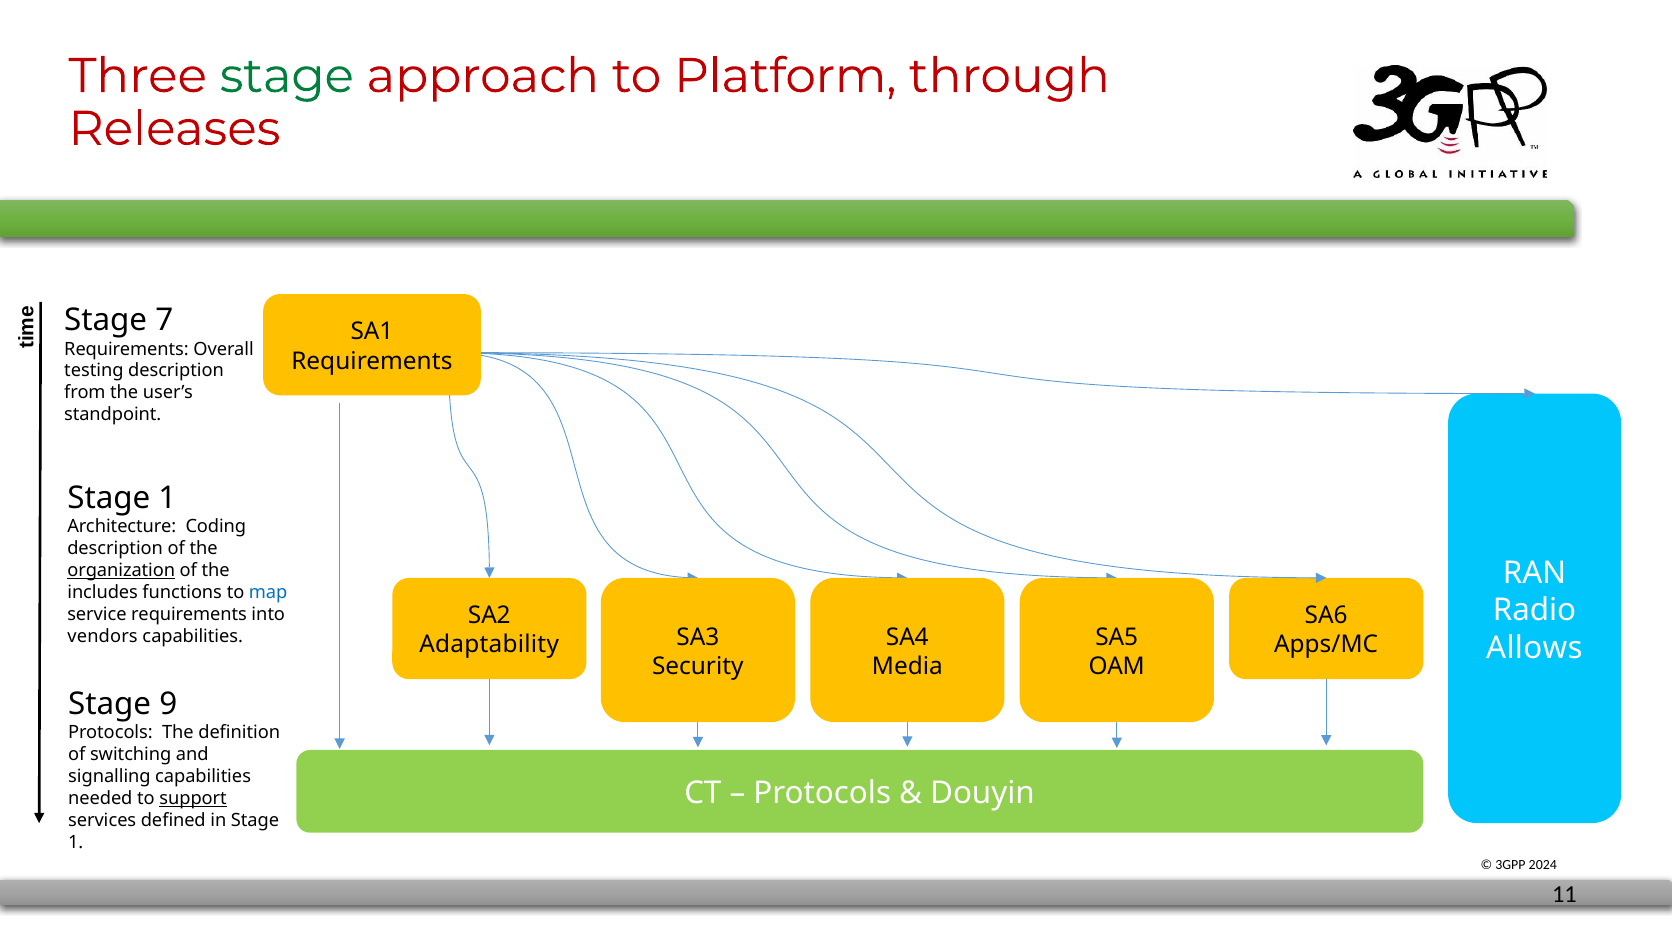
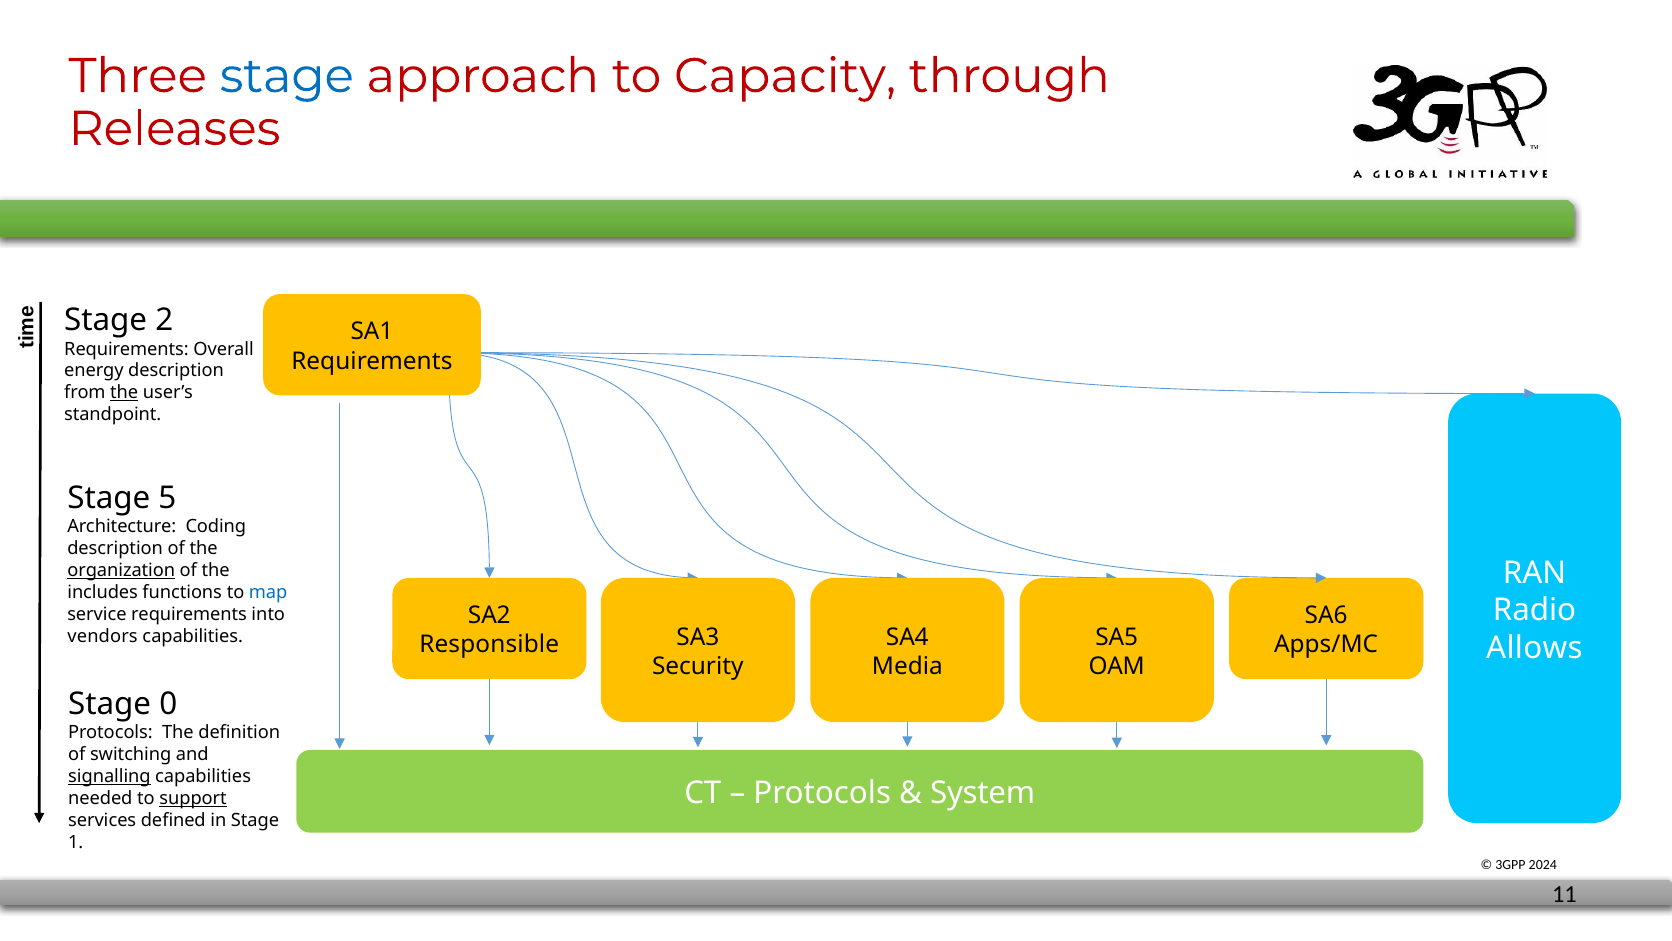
stage at (287, 76) colour: green -> blue
Platform: Platform -> Capacity
7: 7 -> 2
testing: testing -> energy
the at (124, 393) underline: none -> present
1 at (167, 498): 1 -> 5
Adaptability: Adaptability -> Responsible
9: 9 -> 0
signalling underline: none -> present
Douyin: Douyin -> System
